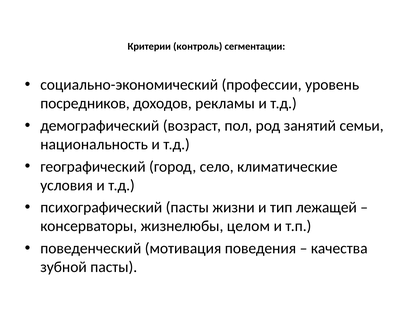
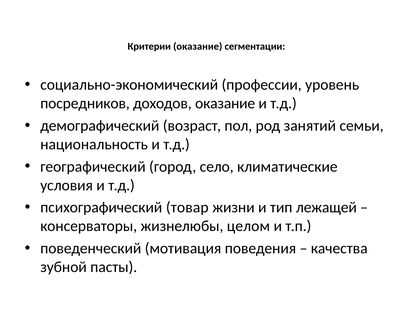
Критерии контроль: контроль -> оказание
доходов рекламы: рекламы -> оказание
психографический пасты: пасты -> товар
